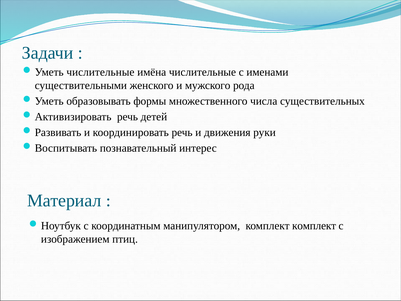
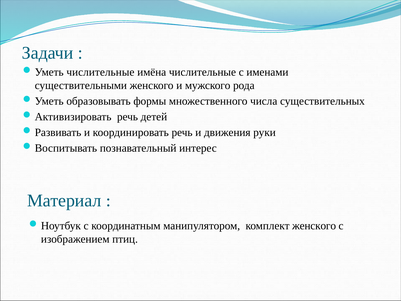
комплект комплект: комплект -> женского
